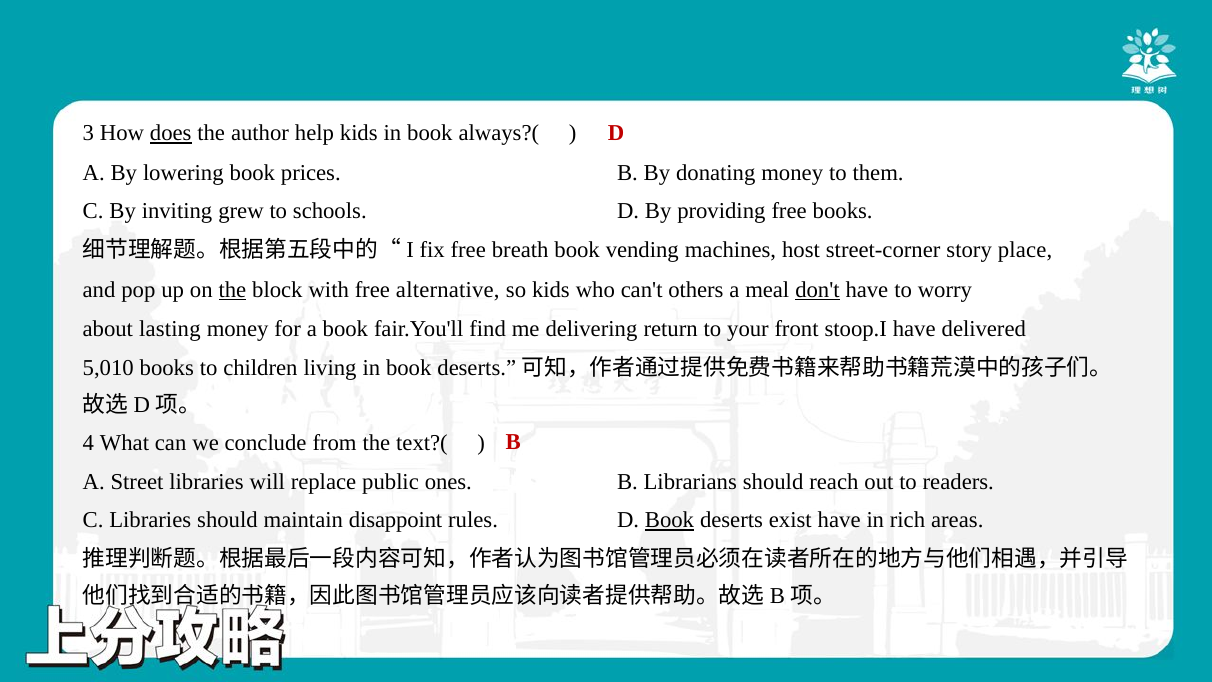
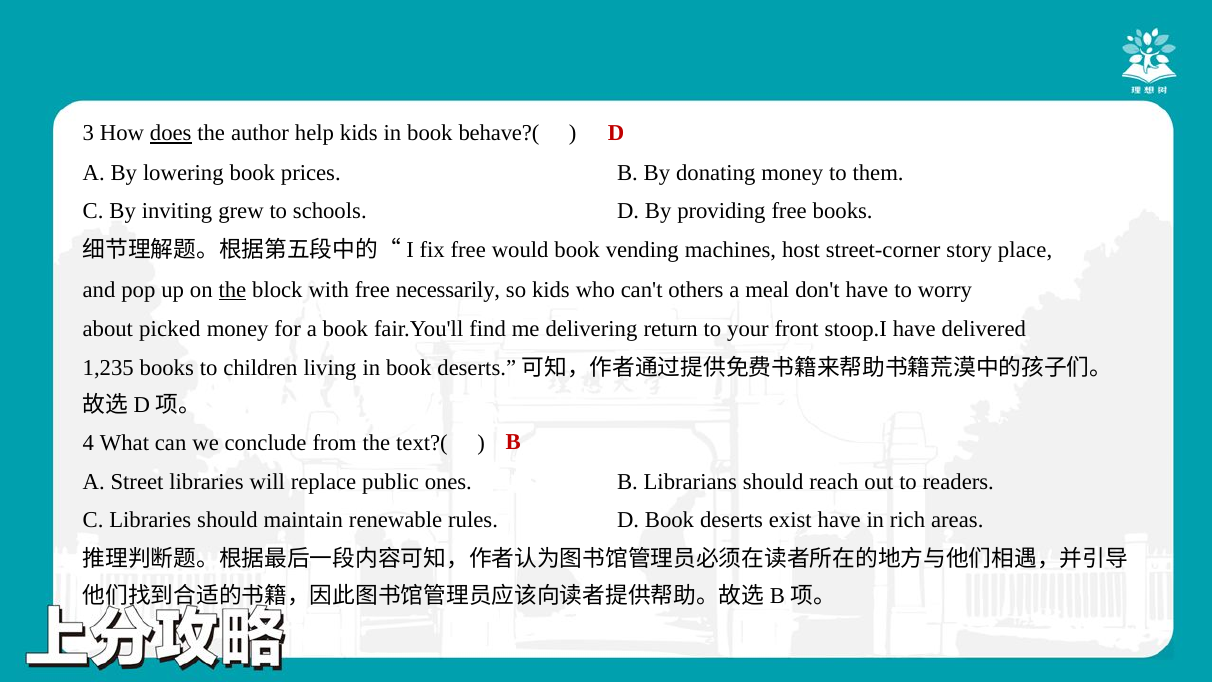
always?(: always?( -> behave?(
breath: breath -> would
alternative: alternative -> necessarily
don't underline: present -> none
lasting: lasting -> picked
5,010: 5,010 -> 1,235
disappoint: disappoint -> renewable
Book at (669, 520) underline: present -> none
